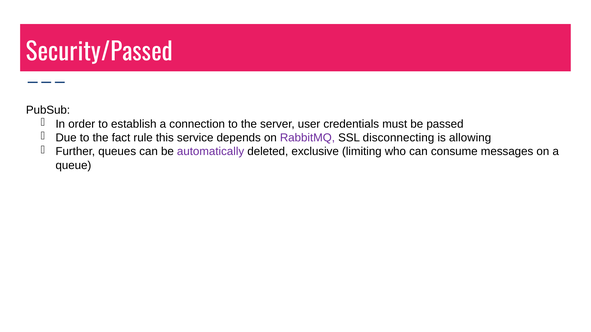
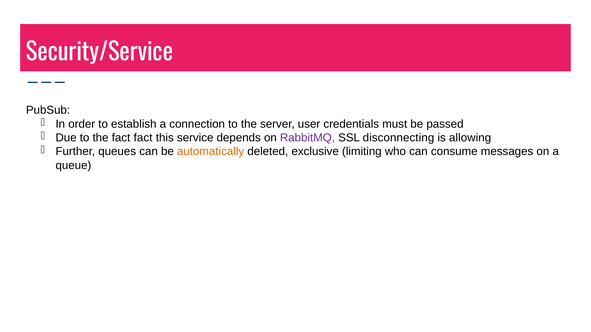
Security/Passed: Security/Passed -> Security/Service
fact rule: rule -> fact
automatically colour: purple -> orange
